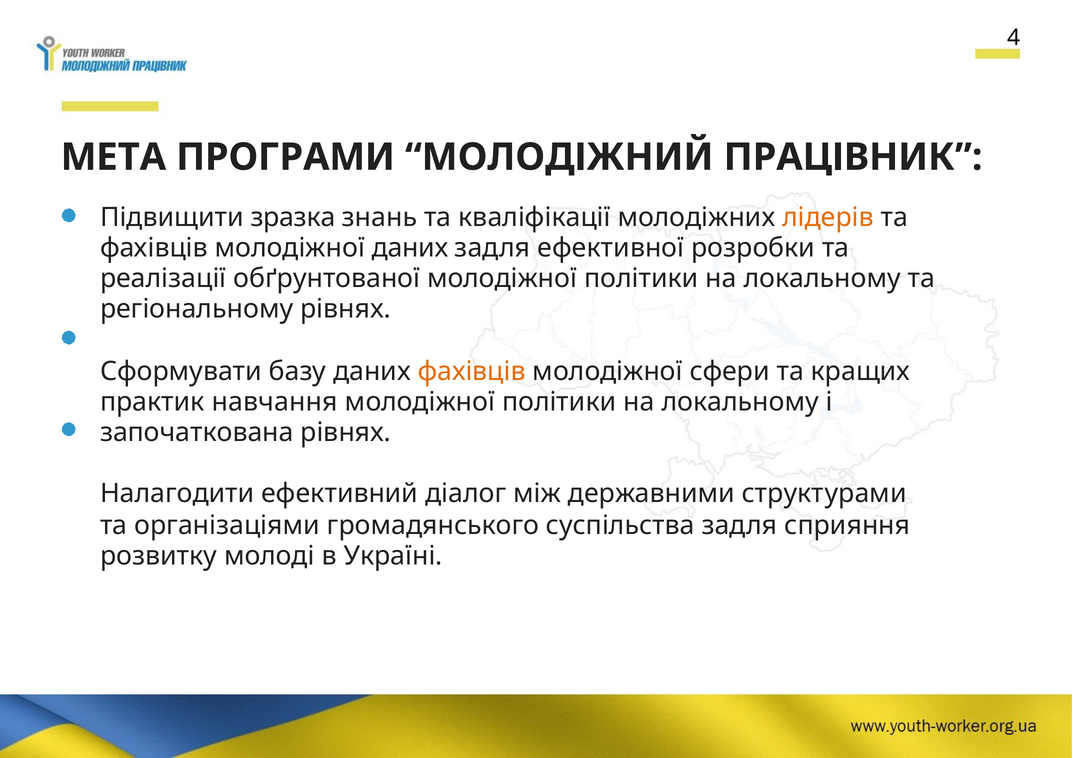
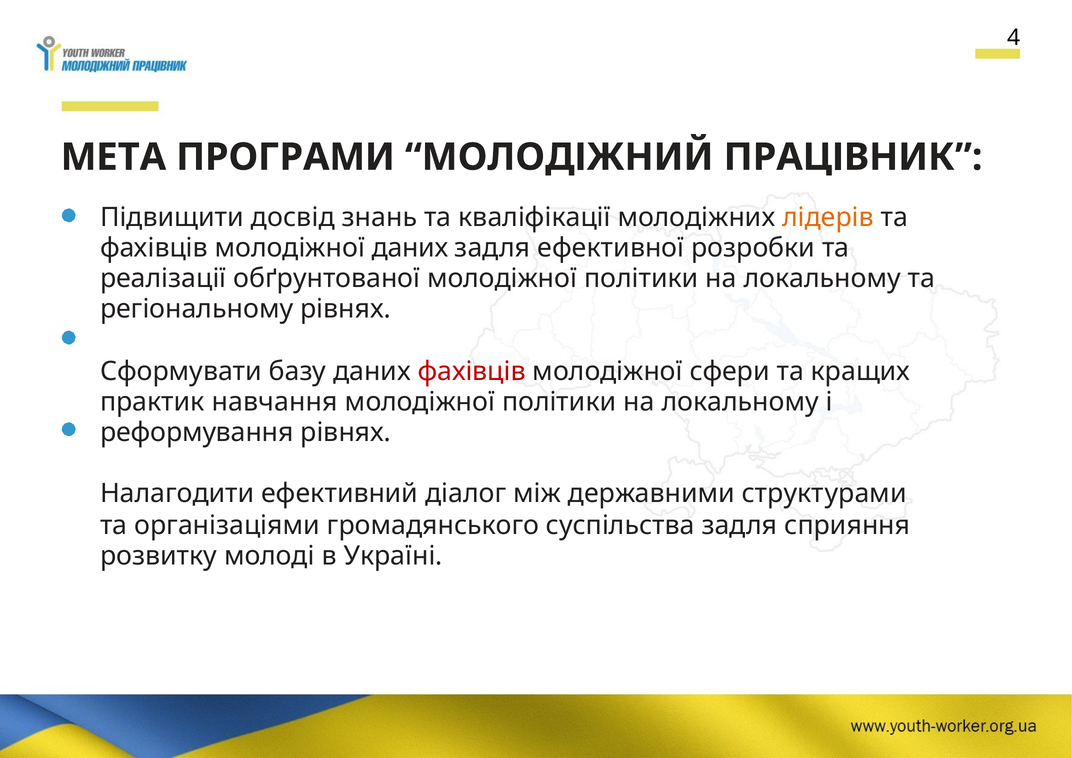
зразка: зразка -> досвід
фахівців at (472, 372) colour: orange -> red
започаткована: започаткована -> реформування
